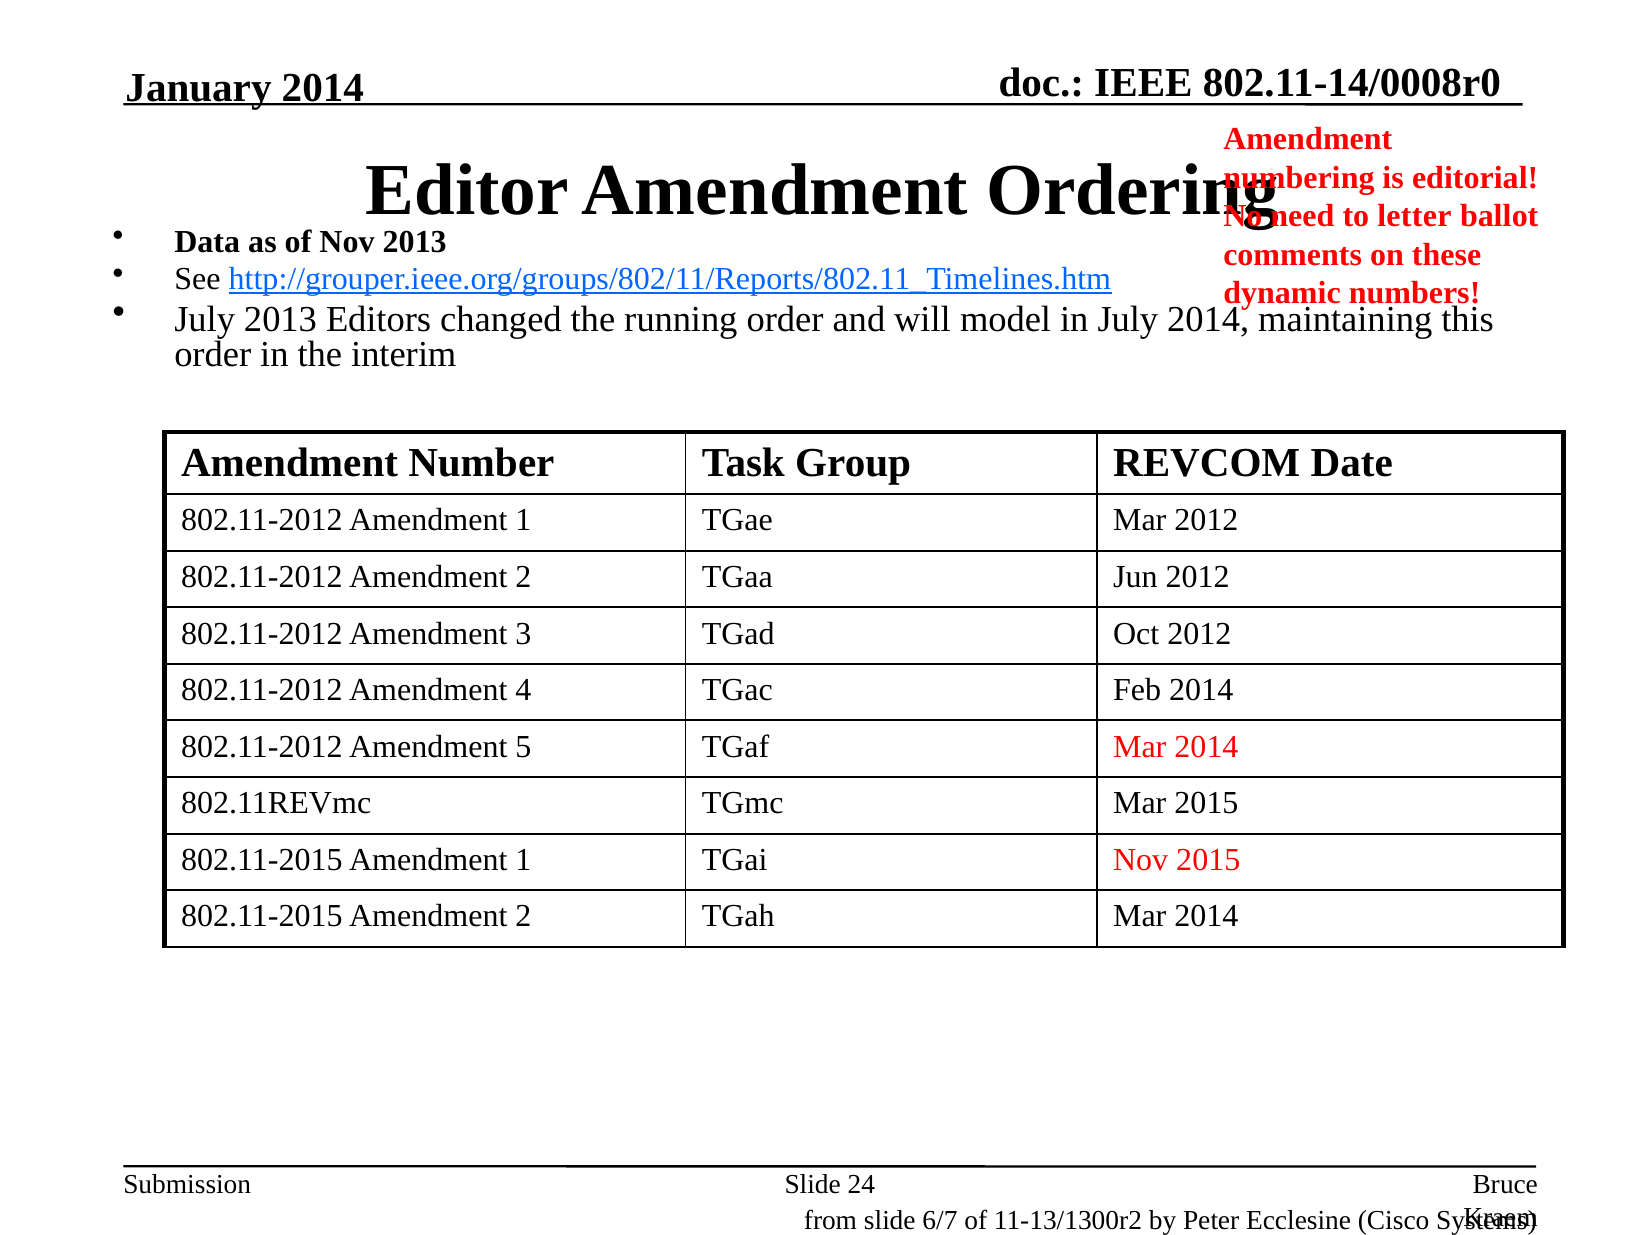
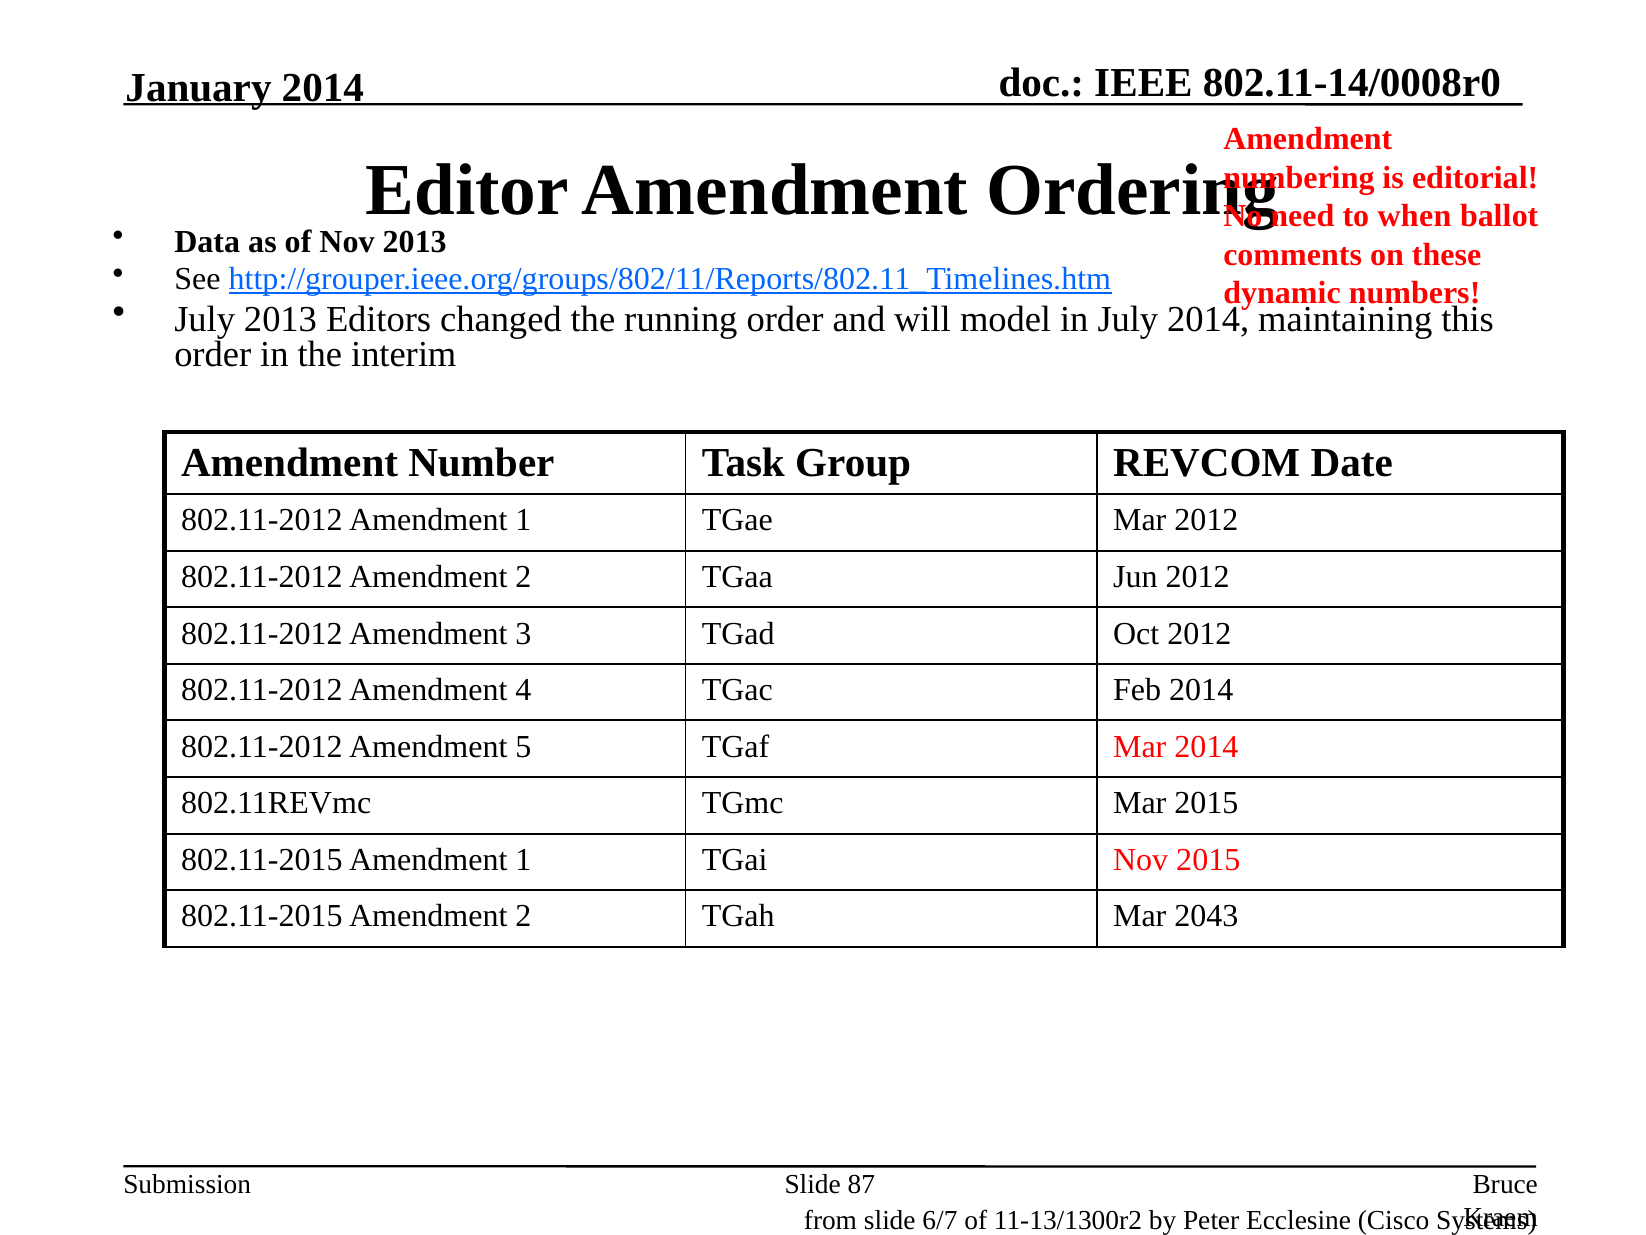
letter: letter -> when
TGah Mar 2014: 2014 -> 2043
24: 24 -> 87
